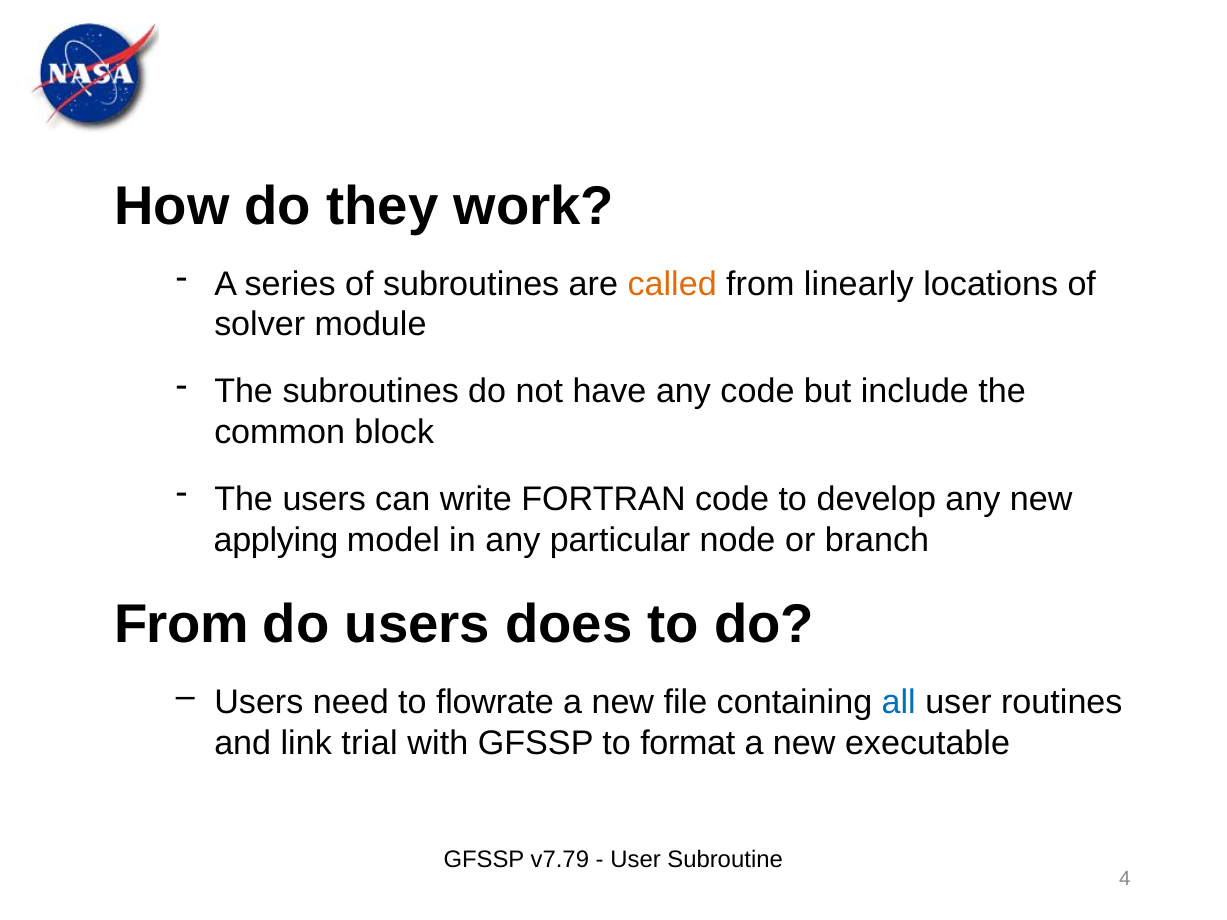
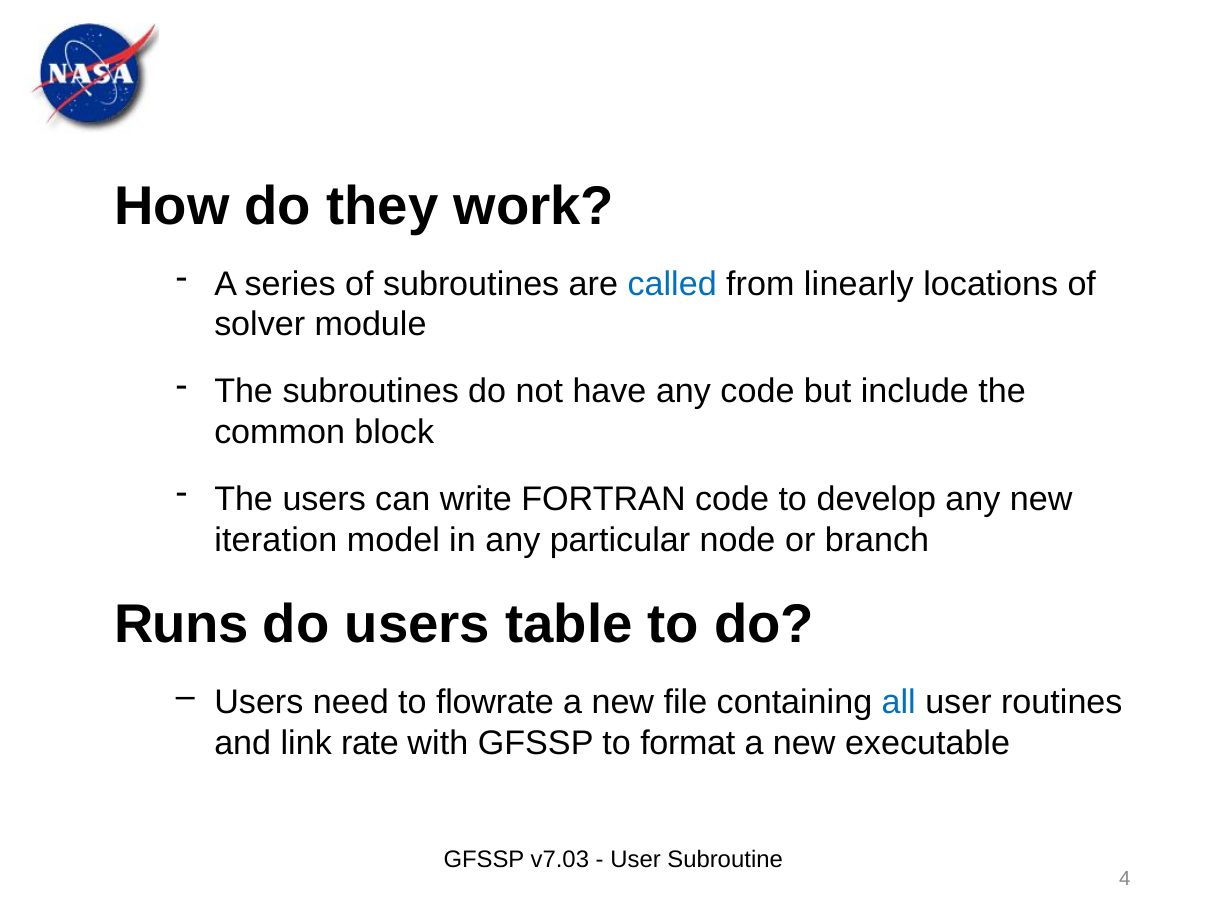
called colour: orange -> blue
applying: applying -> iteration
From at (181, 625): From -> Runs
does: does -> table
trial: trial -> rate
v7.79: v7.79 -> v7.03
